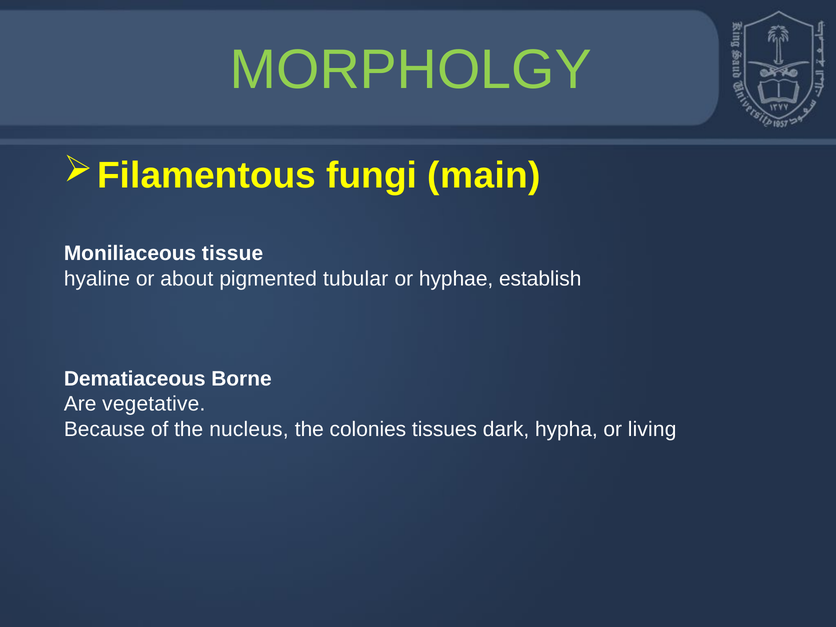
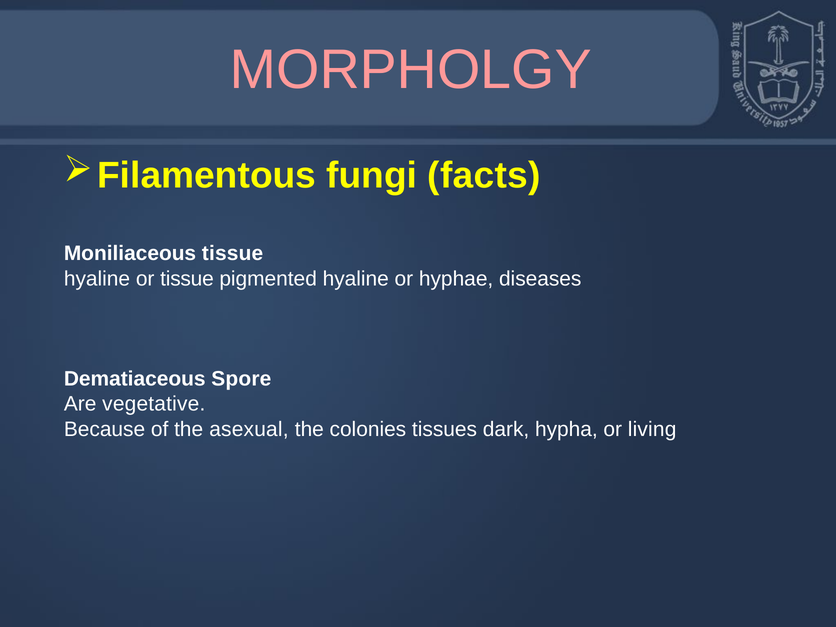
MORPHOLGY colour: light green -> pink
main: main -> facts
or about: about -> tissue
pigmented tubular: tubular -> hyaline
establish: establish -> diseases
Borne: Borne -> Spore
nucleus: nucleus -> asexual
